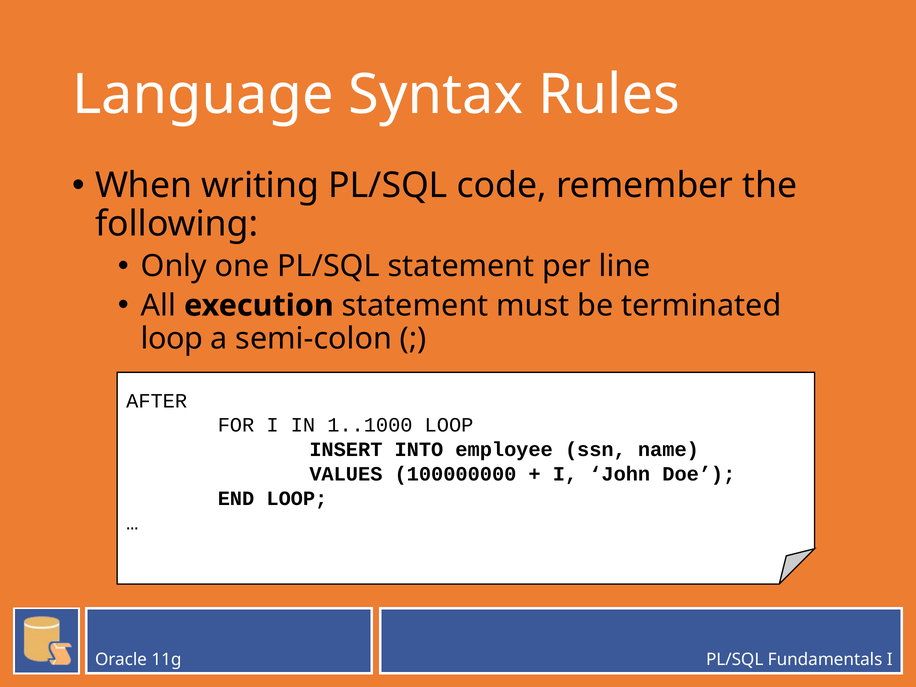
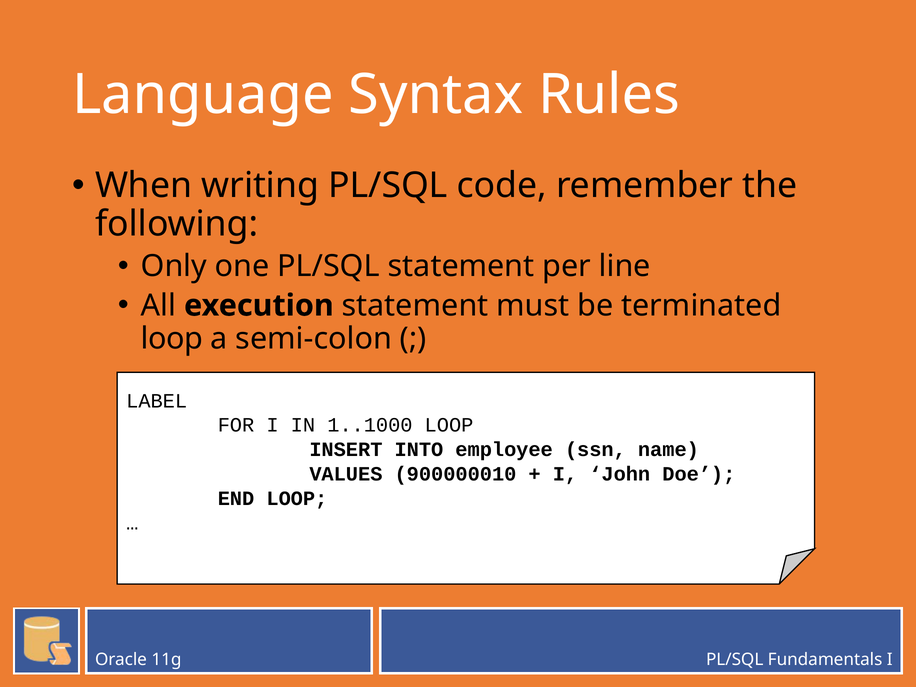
AFTER: AFTER -> LABEL
100000000: 100000000 -> 900000010
